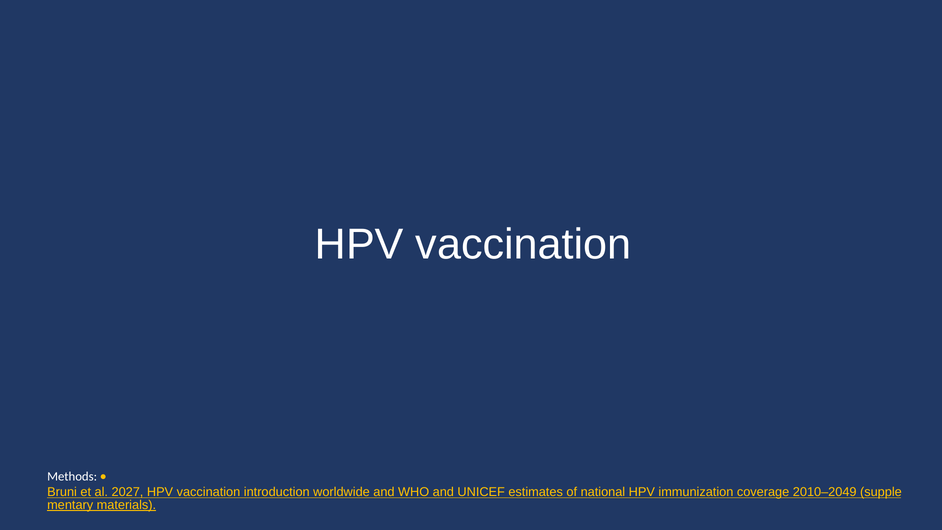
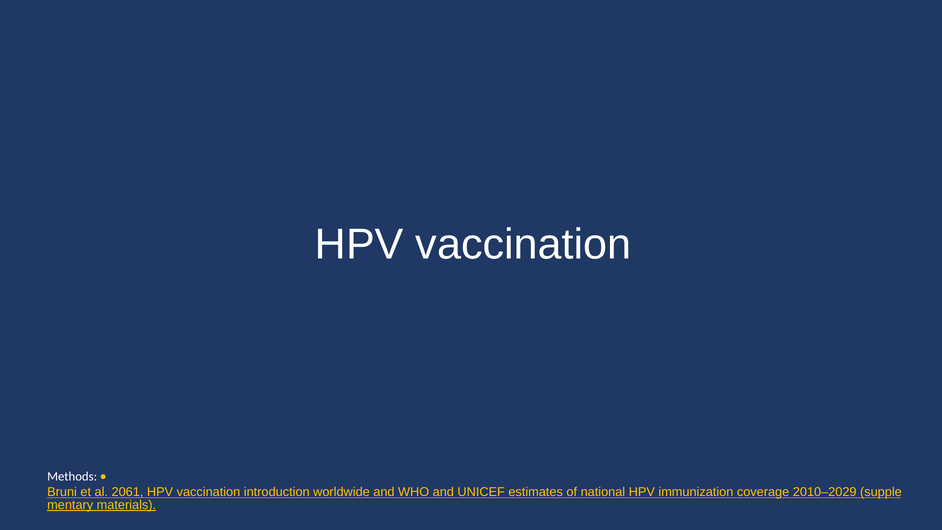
2027: 2027 -> 2061
2010–2049: 2010–2049 -> 2010–2029
